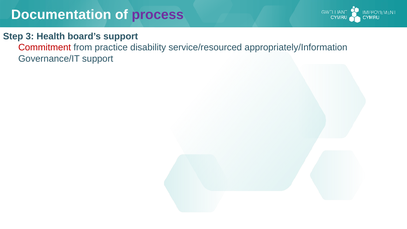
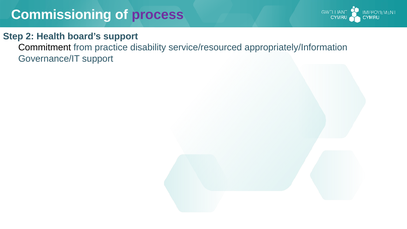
Documentation: Documentation -> Commissioning
3: 3 -> 2
Commitment colour: red -> black
